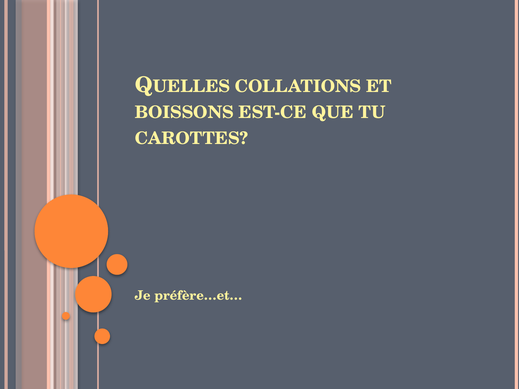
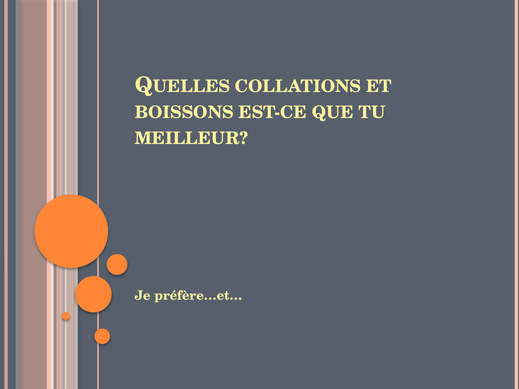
CAROTTES: CAROTTES -> MEILLEUR
